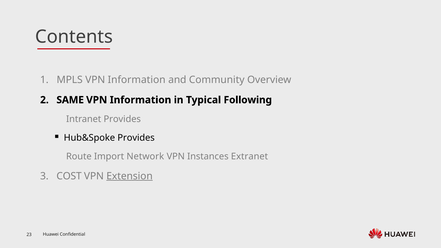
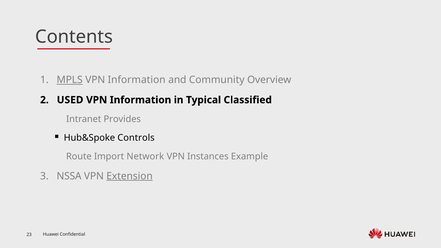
MPLS underline: none -> present
SAME: SAME -> USED
Following: Following -> Classified
Hub&Spoke Provides: Provides -> Controls
Extranet: Extranet -> Example
COST: COST -> NSSA
